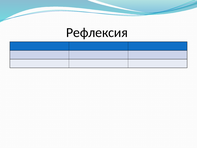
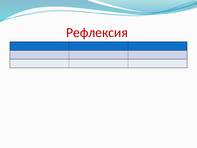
Рефлексия colour: black -> red
